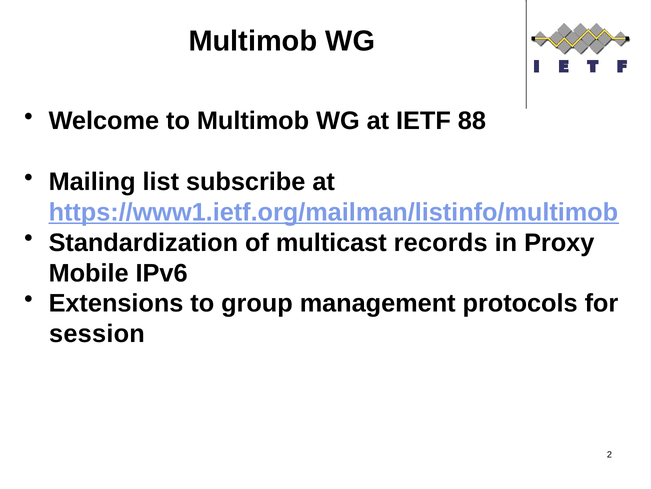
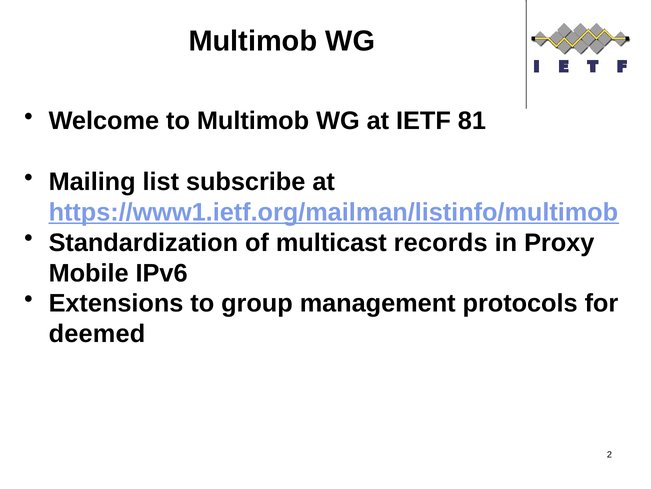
88: 88 -> 81
session: session -> deemed
